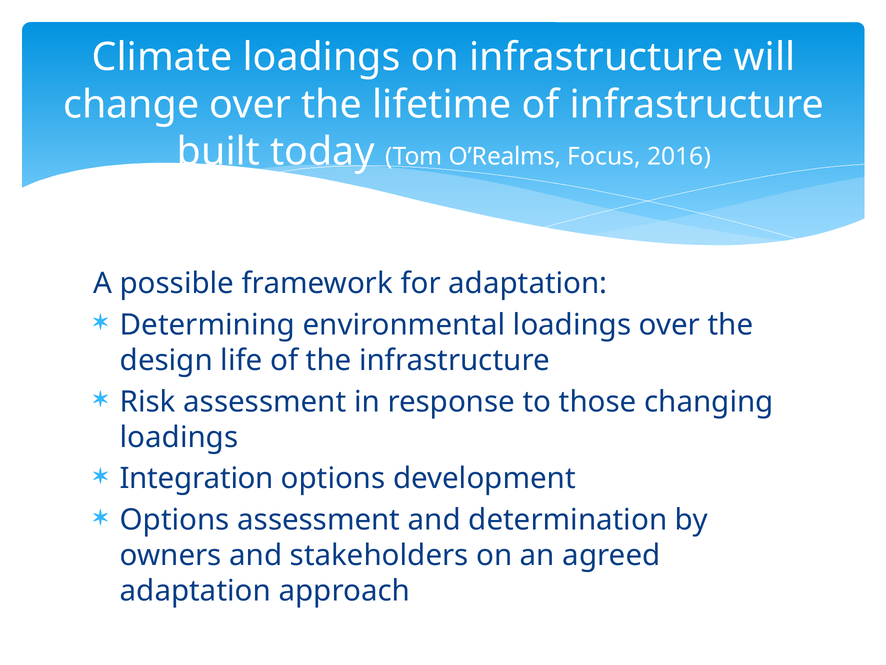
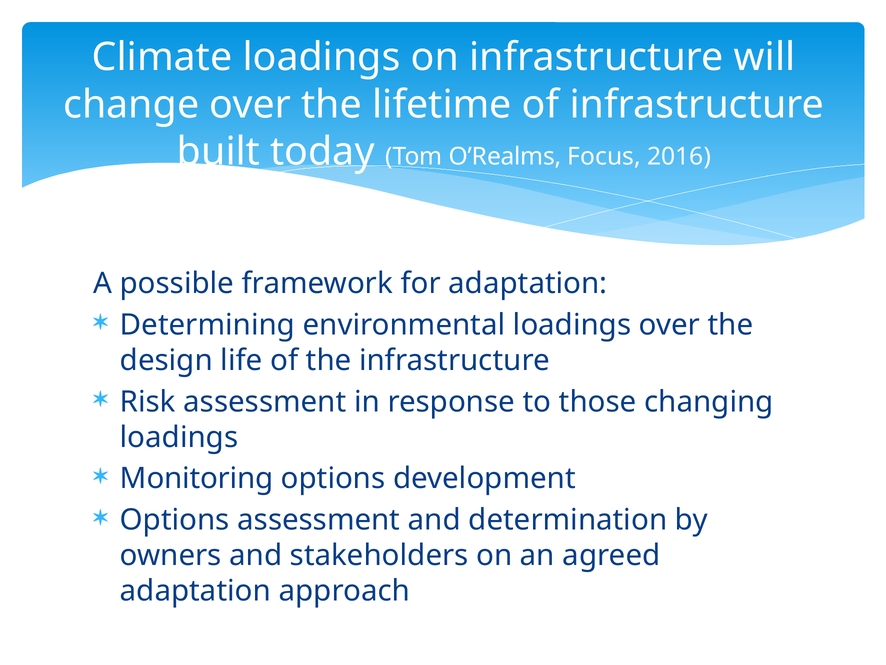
Integration: Integration -> Monitoring
